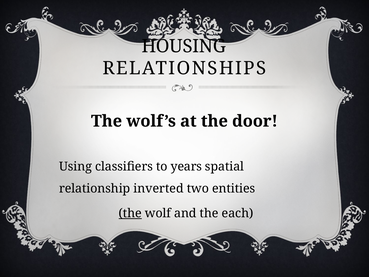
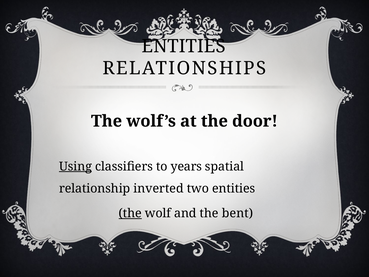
HOUSING at (184, 46): HOUSING -> ENTITIES
Using underline: none -> present
each: each -> bent
